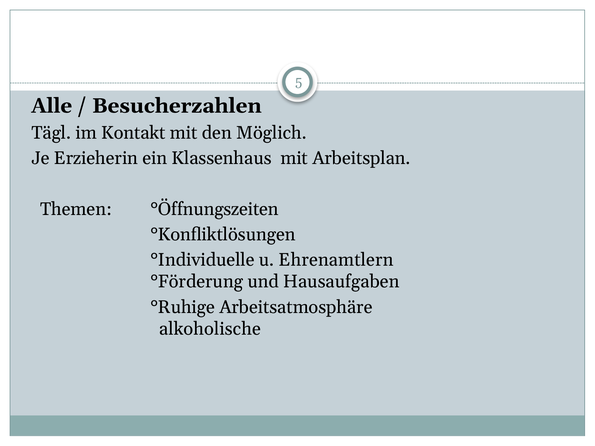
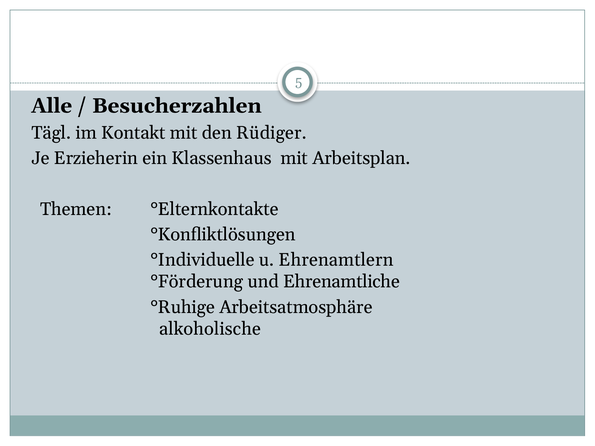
Möglich: Möglich -> Rüdiger
°Öffnungszeiten: °Öffnungszeiten -> °Elternkontakte
Hausaufgaben: Hausaufgaben -> Ehrenamtliche
